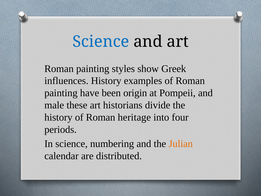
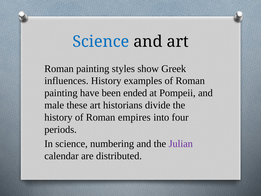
origin: origin -> ended
heritage: heritage -> empires
Julian colour: orange -> purple
